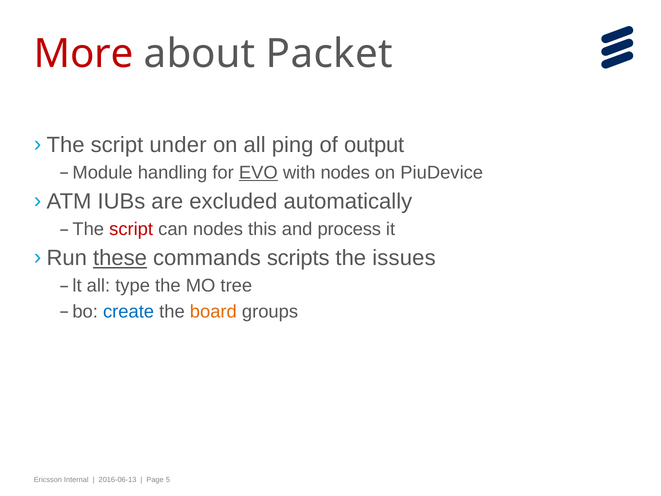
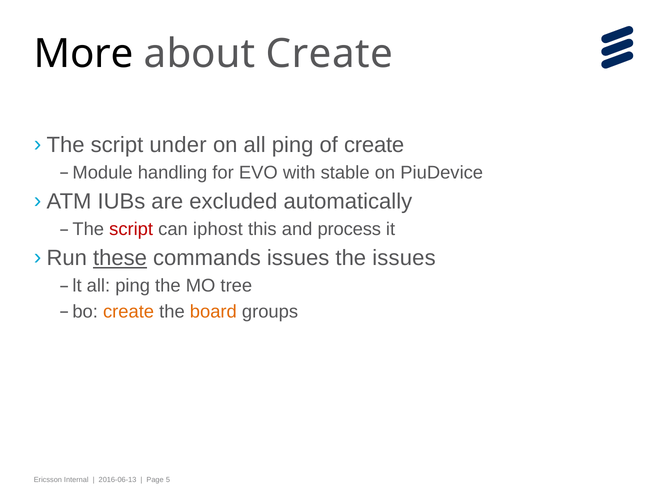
More colour: red -> black
about Packet: Packet -> Create
of output: output -> create
EVO underline: present -> none
with nodes: nodes -> stable
can nodes: nodes -> iphost
commands scripts: scripts -> issues
lt all type: type -> ping
create at (129, 311) colour: blue -> orange
